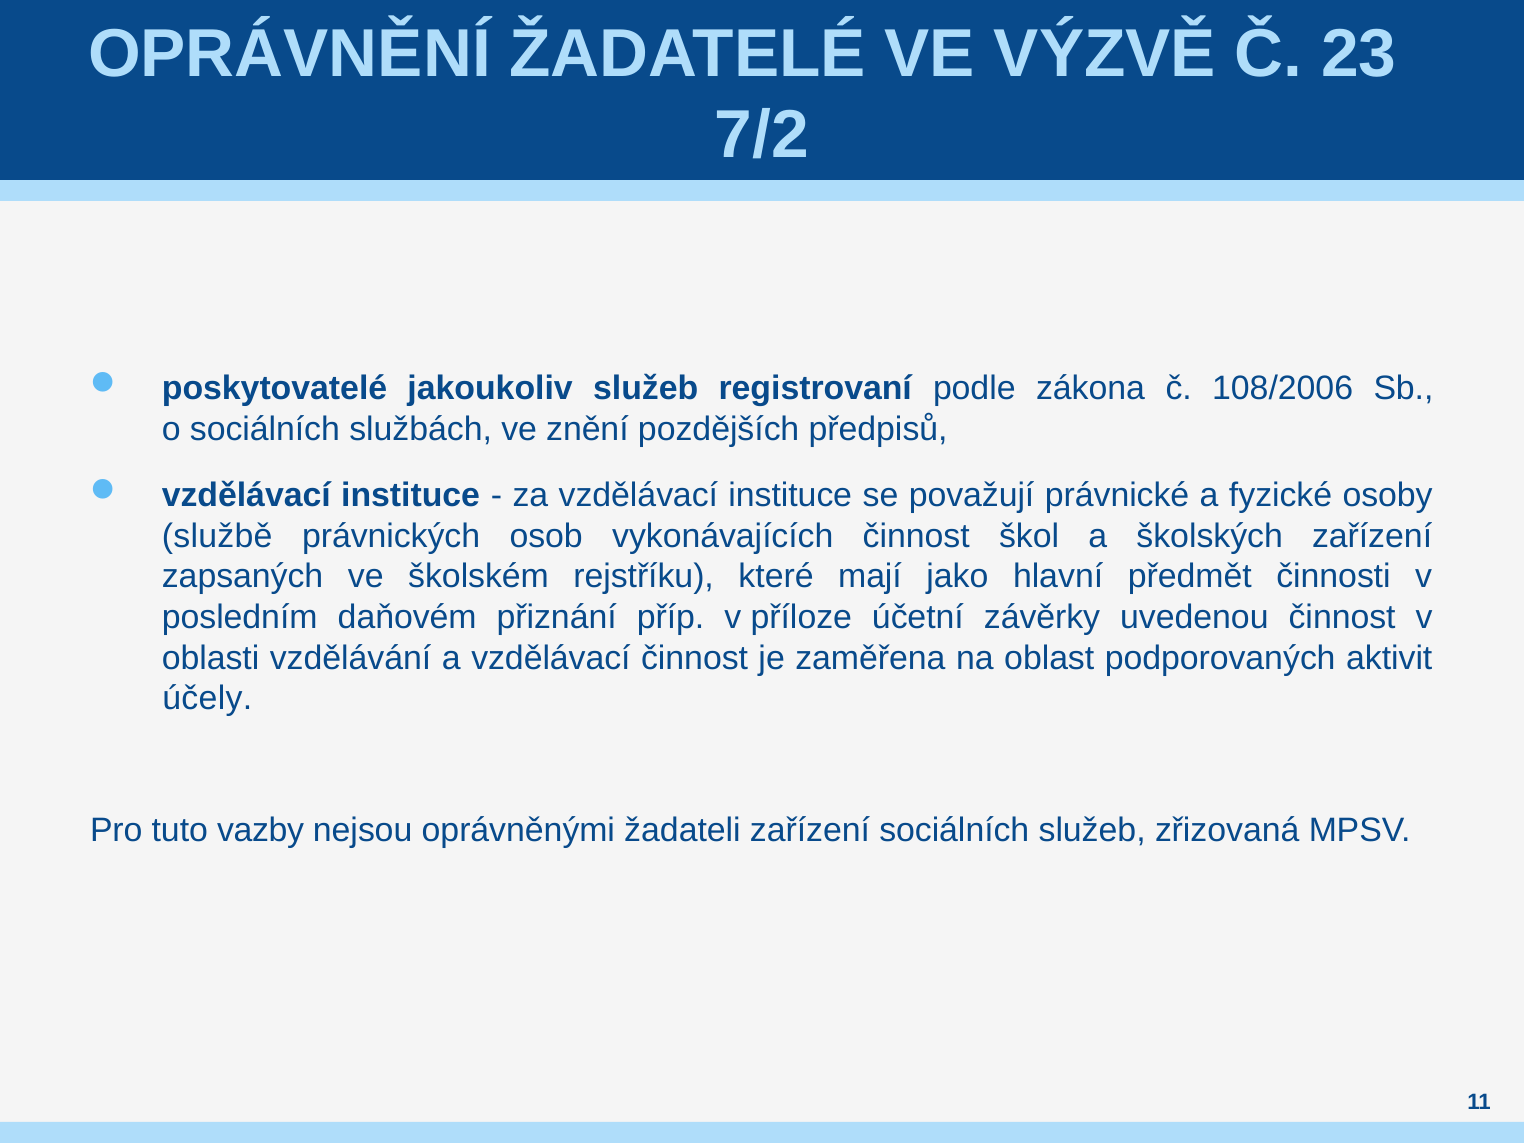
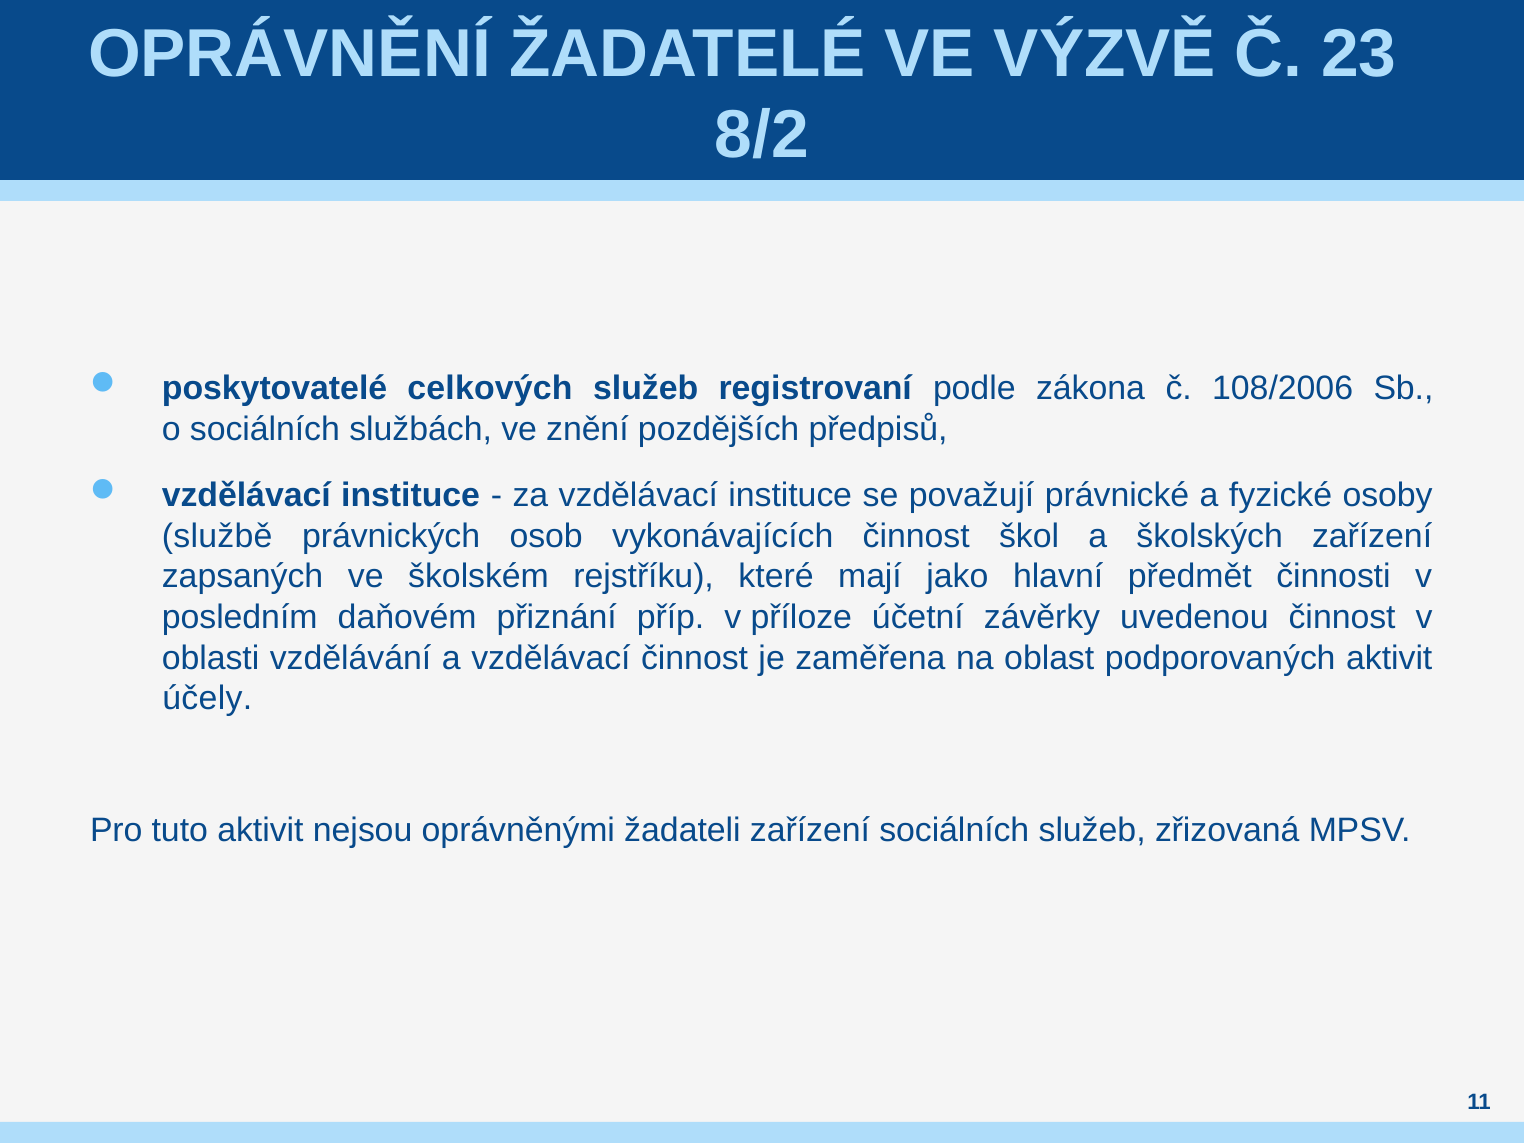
7/2: 7/2 -> 8/2
jakoukoliv: jakoukoliv -> celkových
tuto vazby: vazby -> aktivit
